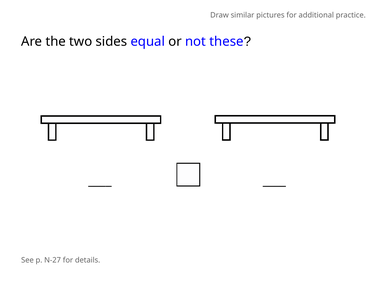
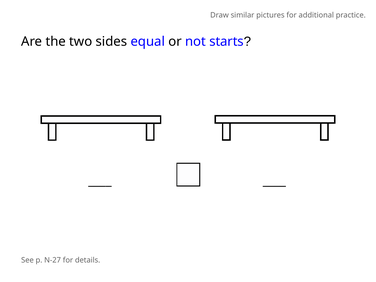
these: these -> starts
